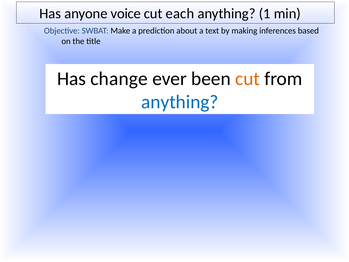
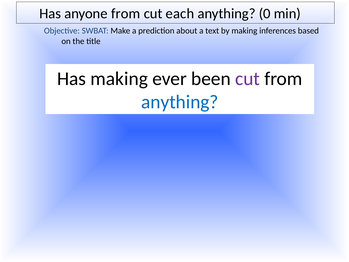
anyone voice: voice -> from
1: 1 -> 0
Has change: change -> making
cut at (248, 79) colour: orange -> purple
